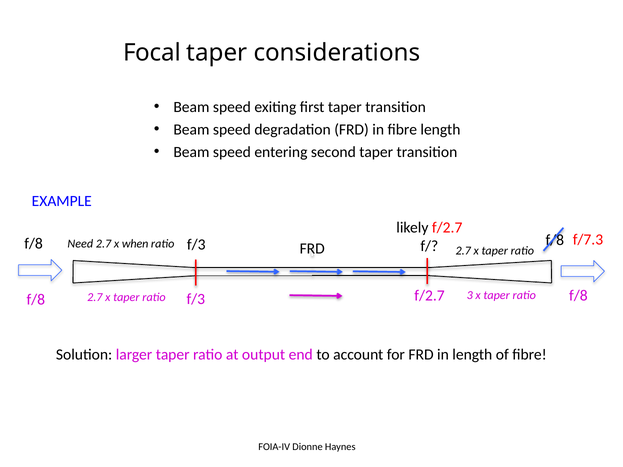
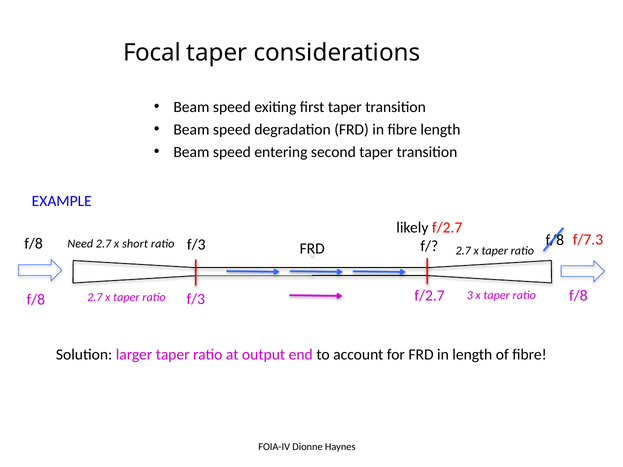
when: when -> short
